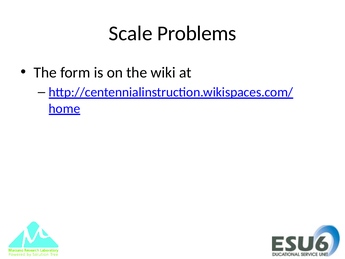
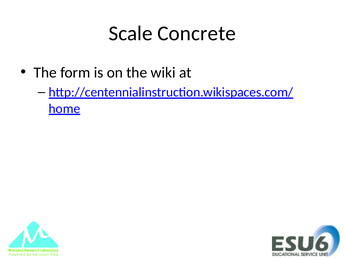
Problems: Problems -> Concrete
